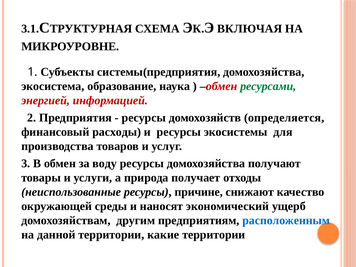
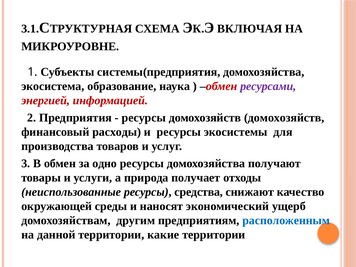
ресурсами colour: green -> purple
домохозяйств определяется: определяется -> домохозяйств
воду: воду -> одно
причине: причине -> средства
